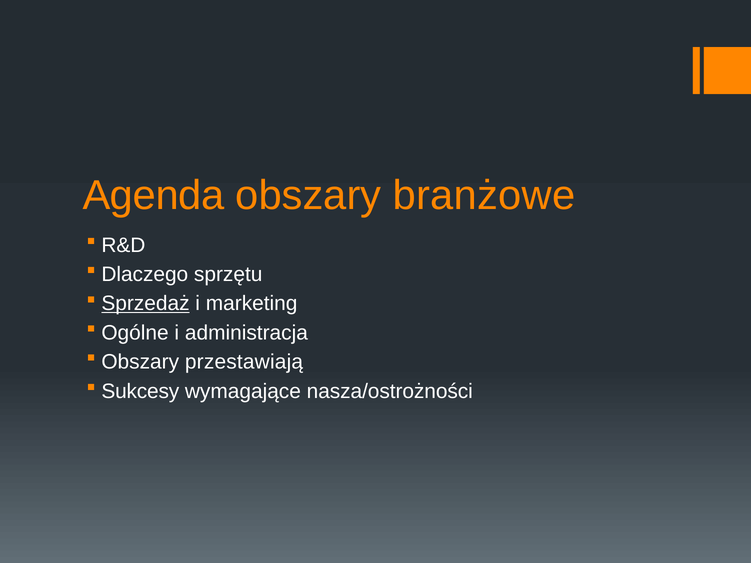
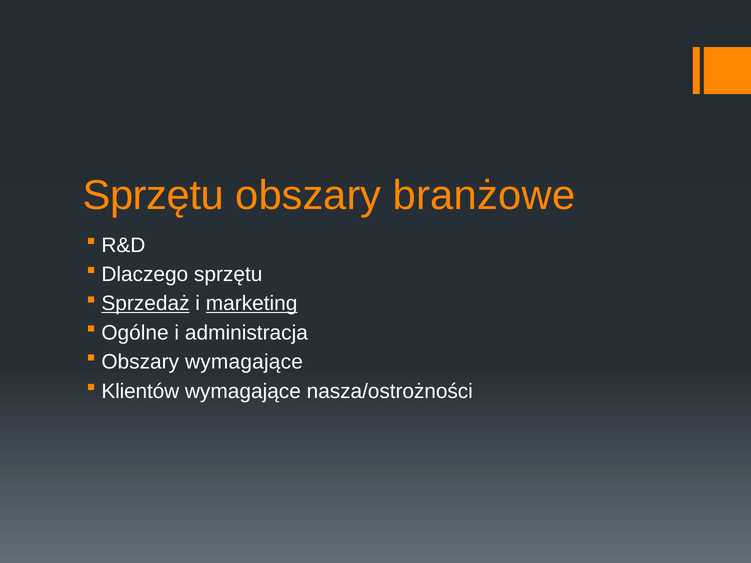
Agenda at (153, 196): Agenda -> Sprzętu
marketing underline: none -> present
Obszary przestawiają: przestawiają -> wymagające
Sukcesy: Sukcesy -> Klientów
